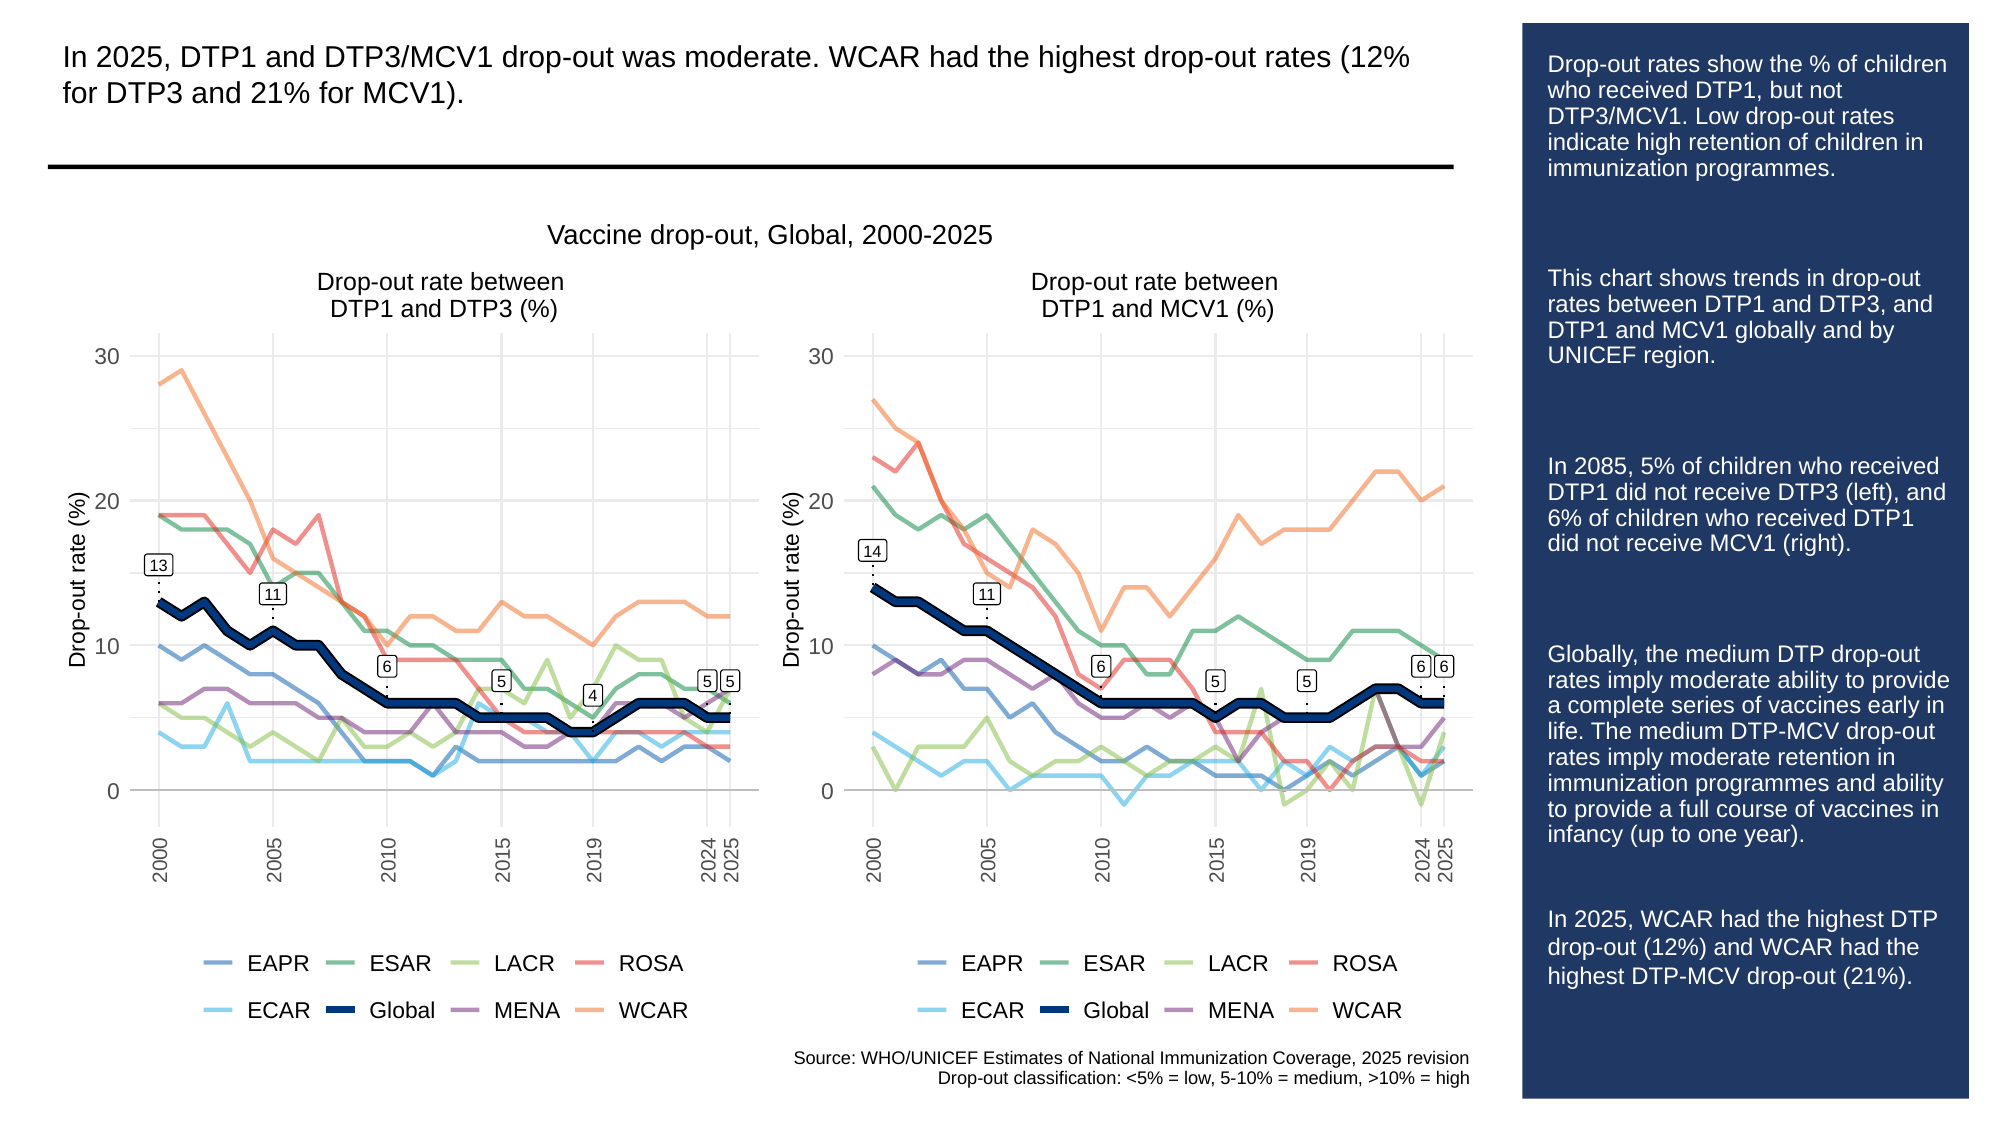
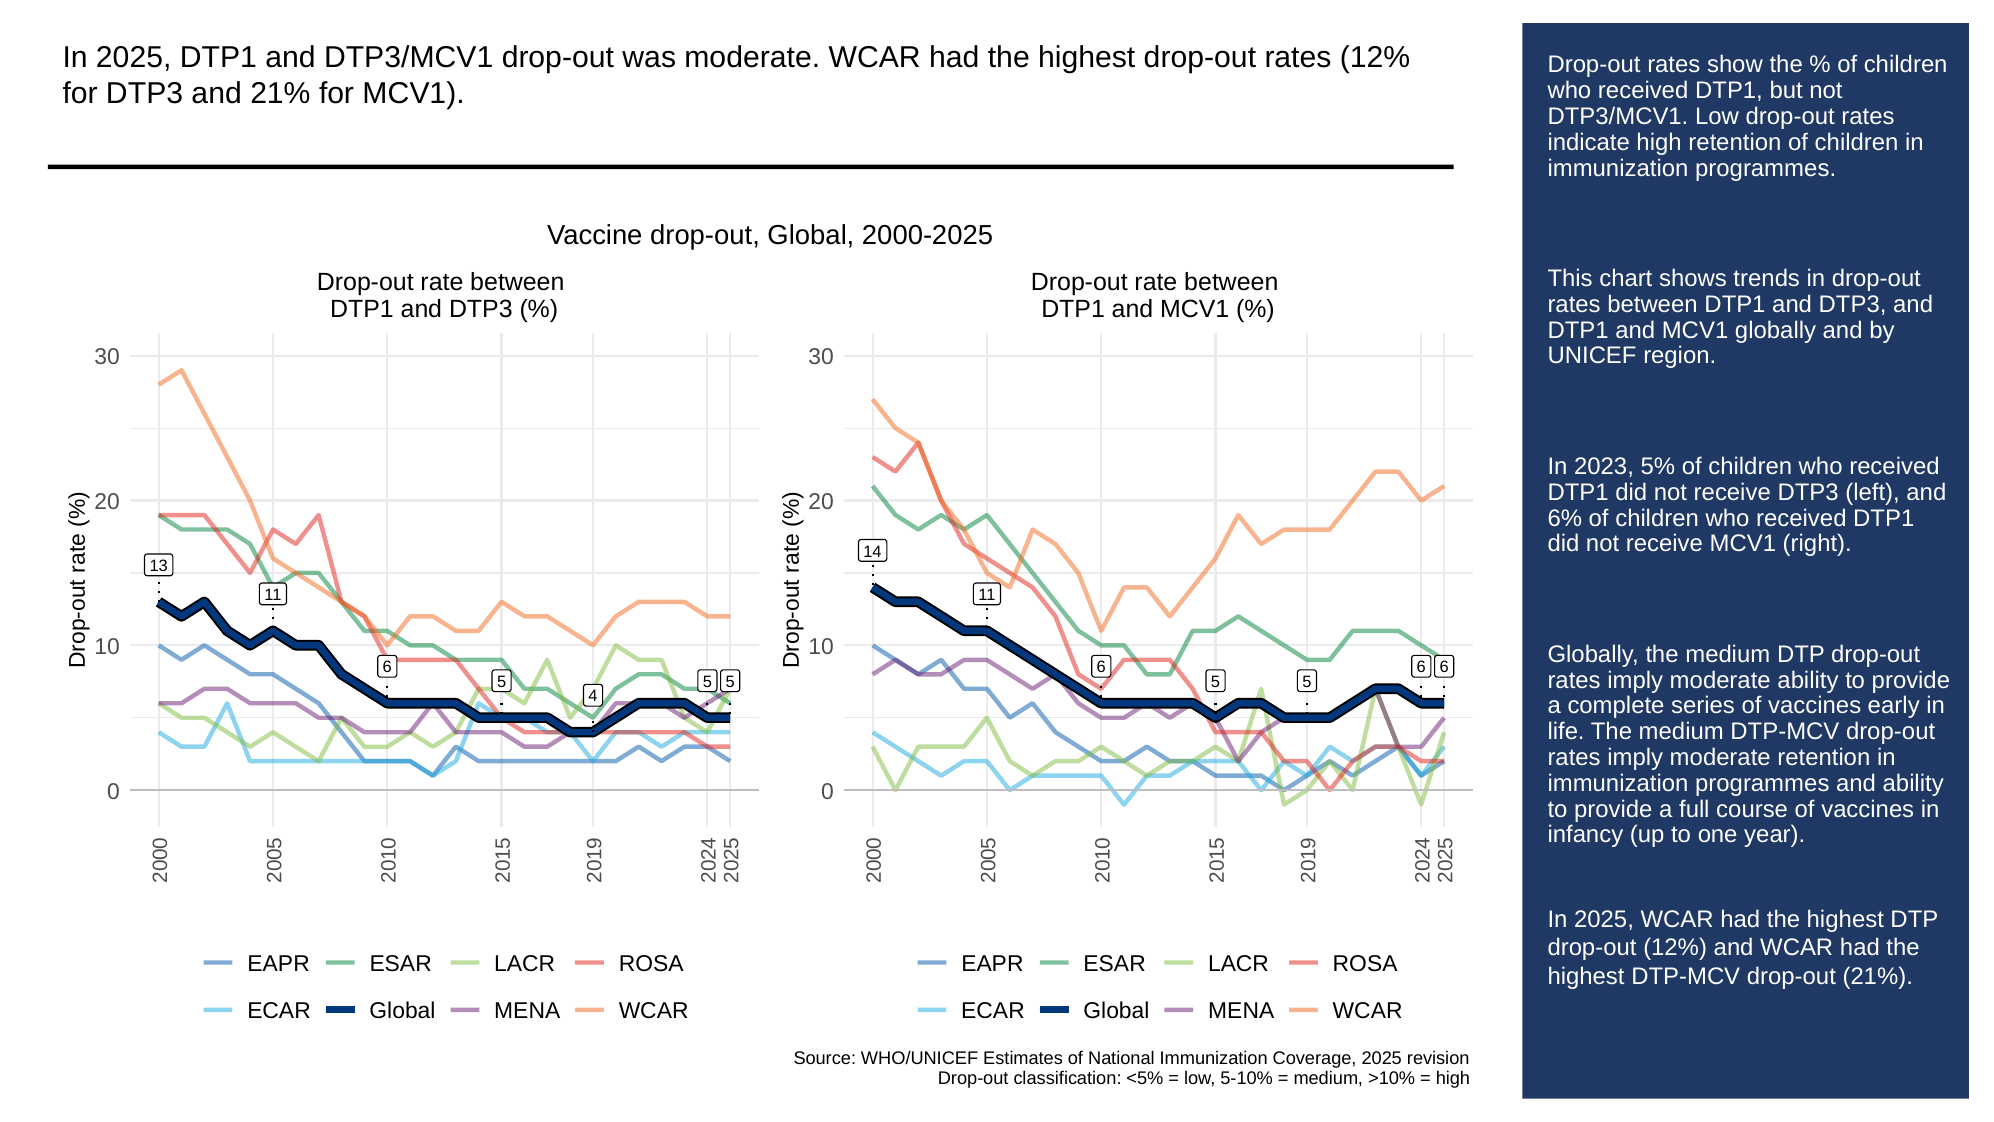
2085: 2085 -> 2023
